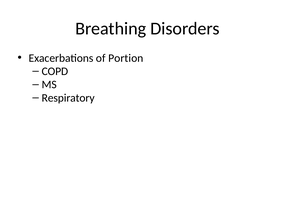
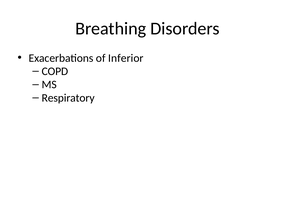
Portion: Portion -> Inferior
